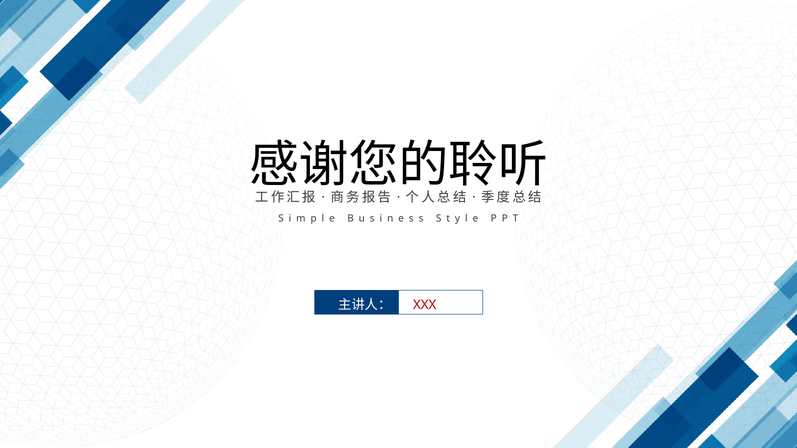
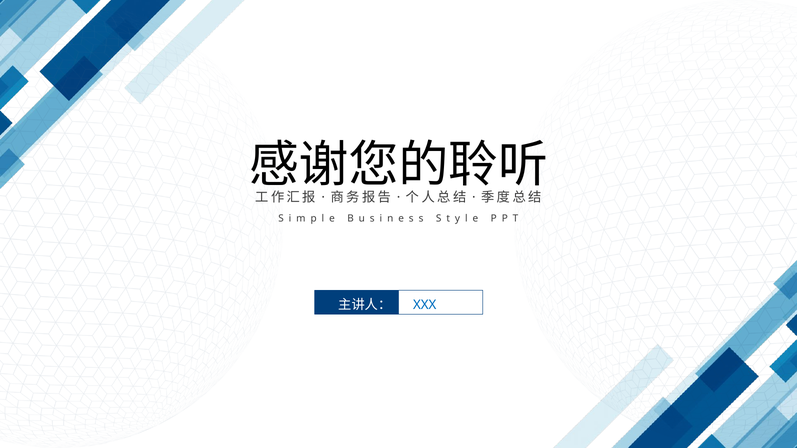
XXX colour: red -> blue
